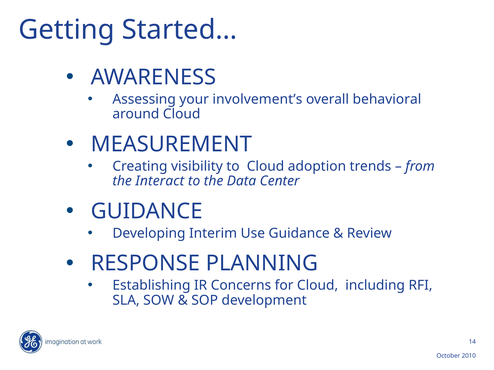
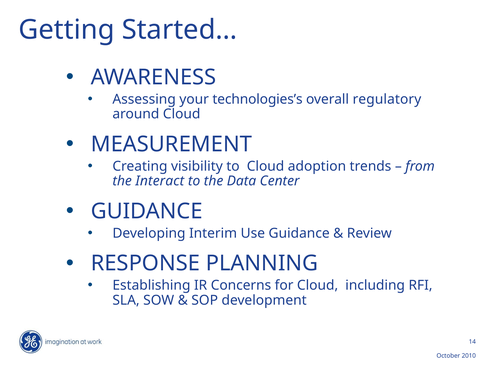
involvement’s: involvement’s -> technologies’s
behavioral: behavioral -> regulatory
